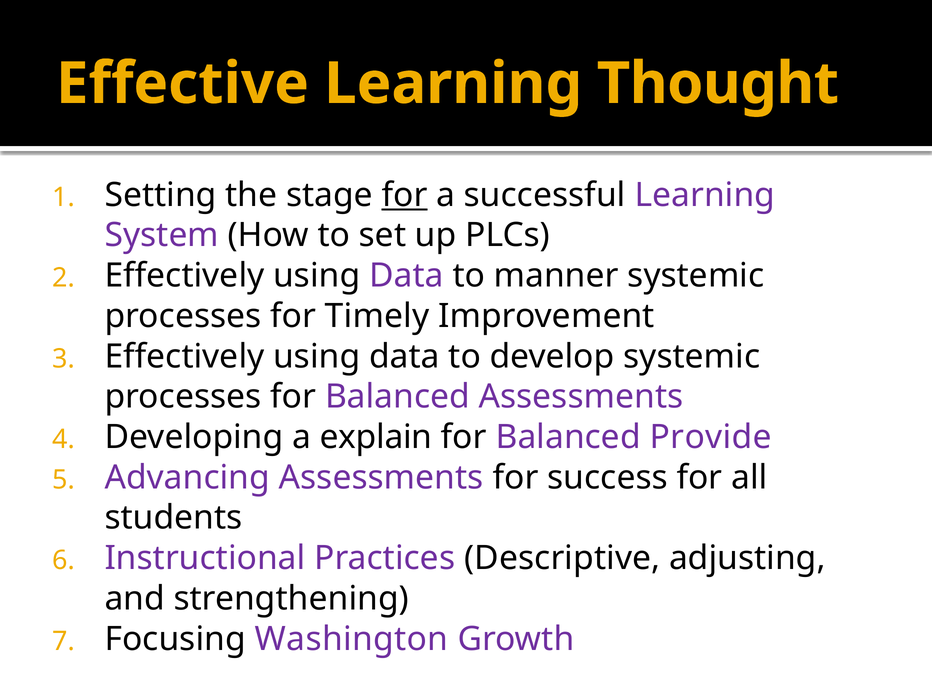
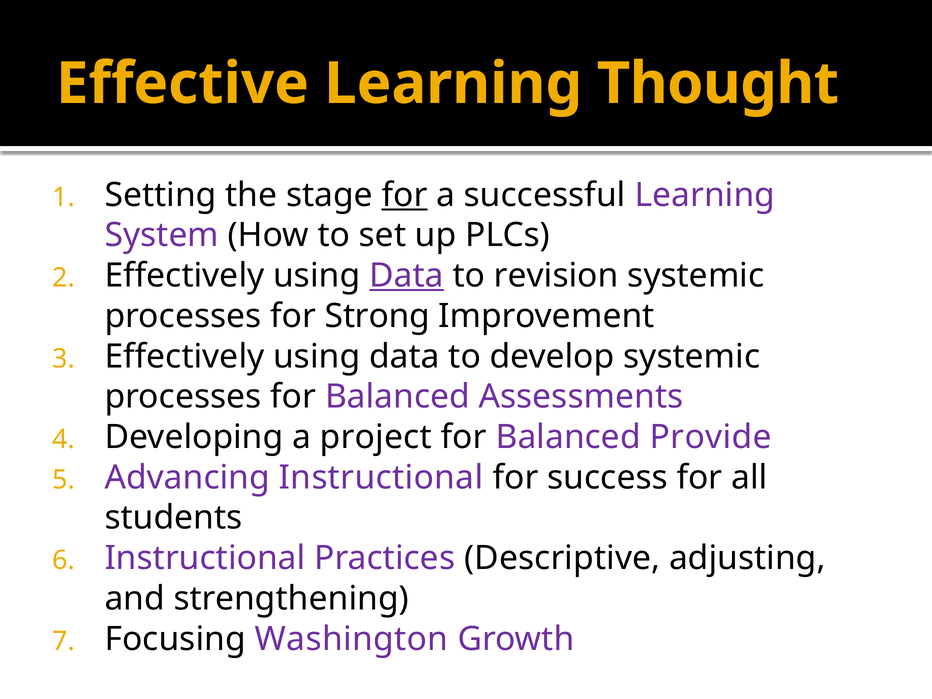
Data at (407, 276) underline: none -> present
manner: manner -> revision
Timely: Timely -> Strong
explain: explain -> project
Advancing Assessments: Assessments -> Instructional
